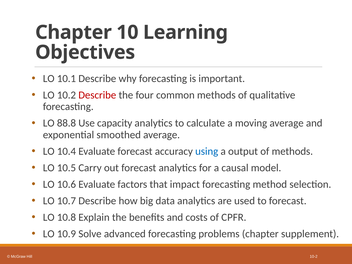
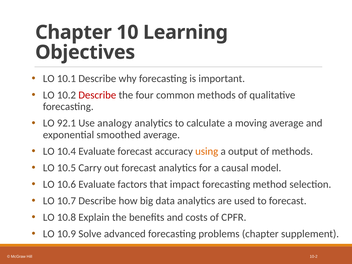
88.8: 88.8 -> 92.1
capacity: capacity -> analogy
using colour: blue -> orange
